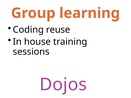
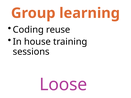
Dojos: Dojos -> Loose
